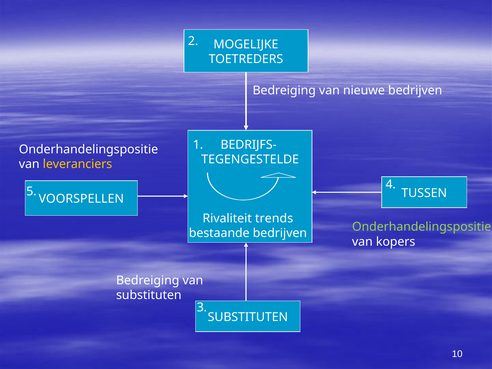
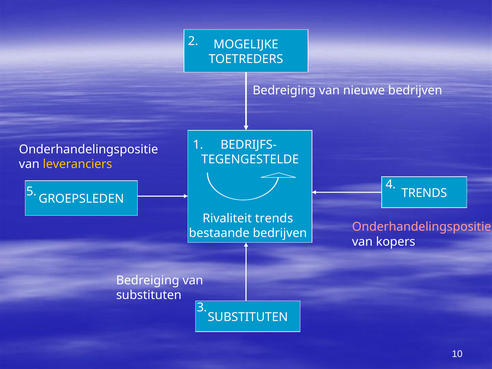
TUSSEN at (424, 193): TUSSEN -> TRENDS
VOORSPELLEN: VOORSPELLEN -> GROEPSLEDEN
Onderhandelingspositie at (422, 227) colour: light green -> pink
